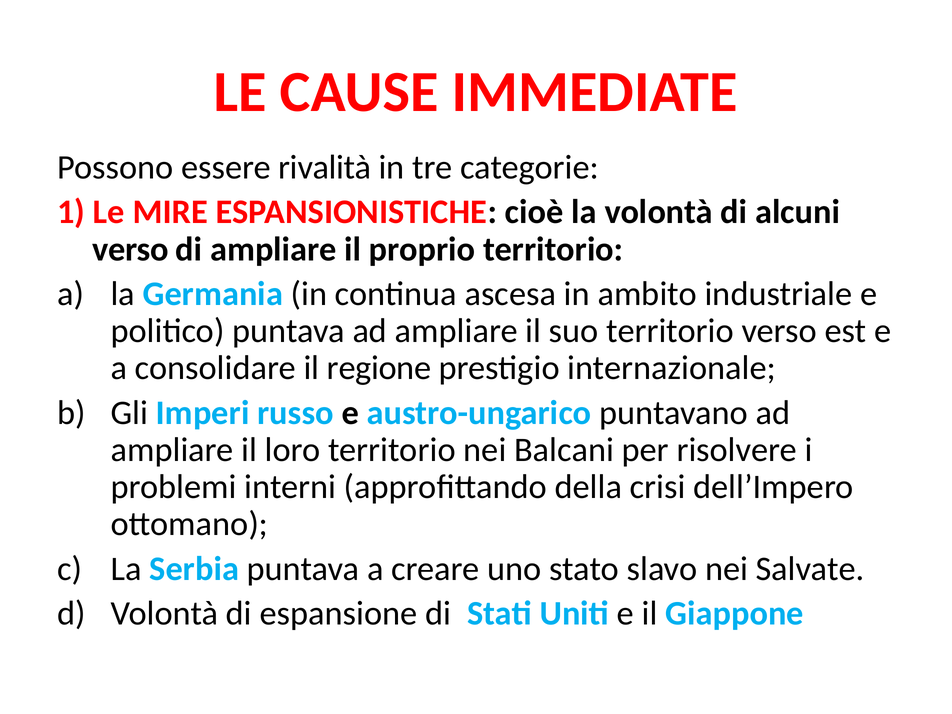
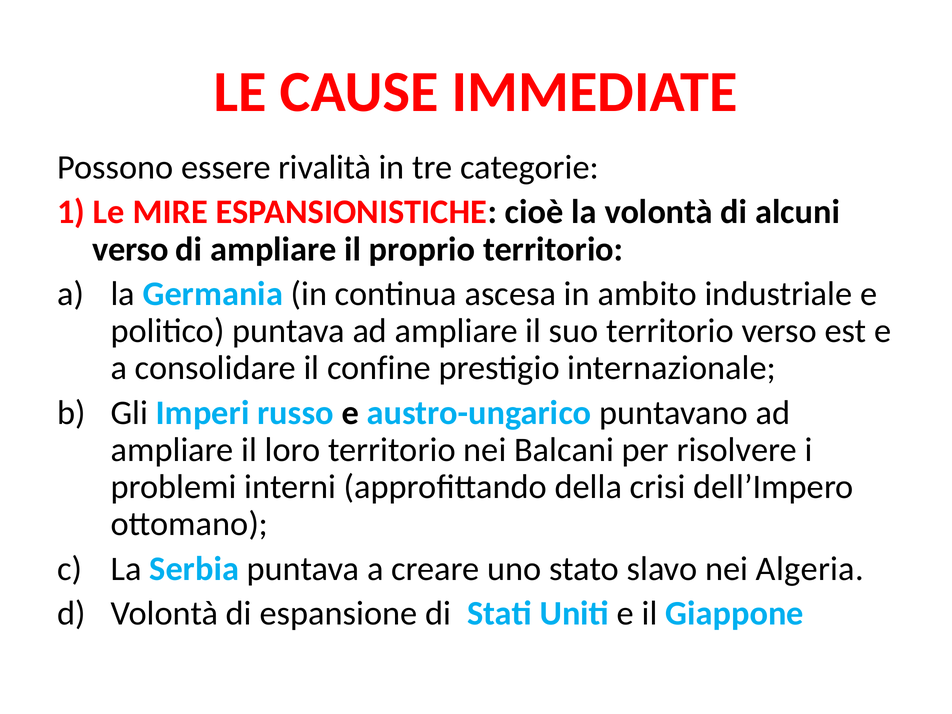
regione: regione -> confine
Salvate: Salvate -> Algeria
